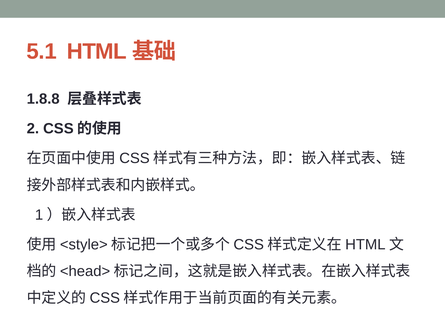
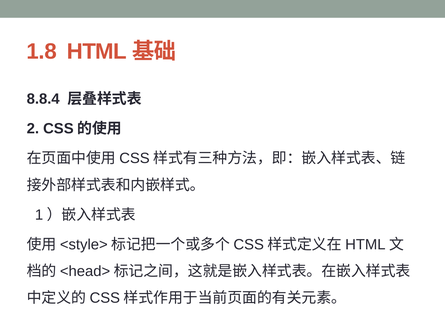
5.1: 5.1 -> 1.8
1.8.8: 1.8.8 -> 8.8.4
